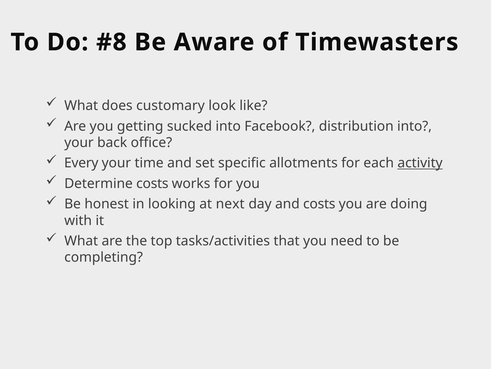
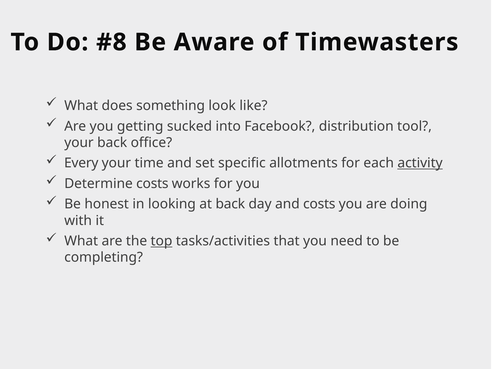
customary: customary -> something
distribution into: into -> tool
at next: next -> back
top underline: none -> present
